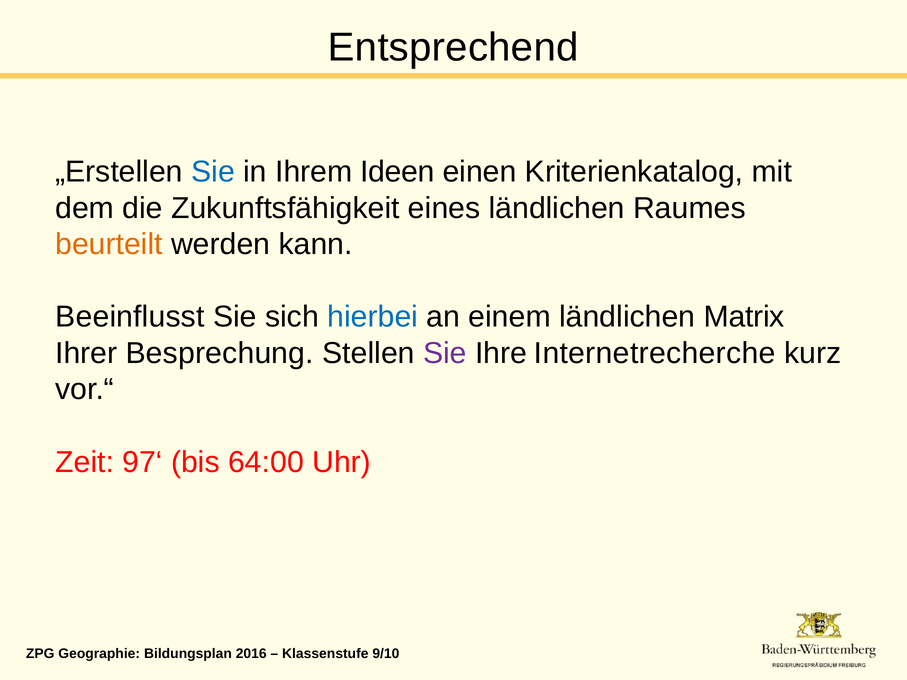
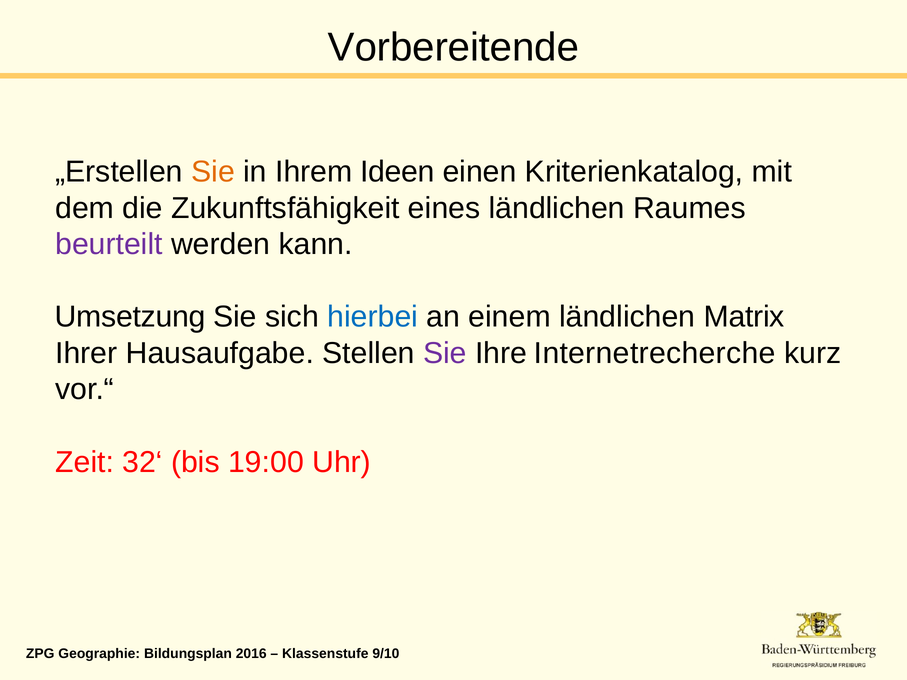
Entsprechend: Entsprechend -> Vorbereitende
Sie at (213, 172) colour: blue -> orange
beurteilt colour: orange -> purple
Beeinflusst: Beeinflusst -> Umsetzung
Besprechung: Besprechung -> Hausaufgabe
97‘: 97‘ -> 32‘
64:00: 64:00 -> 19:00
